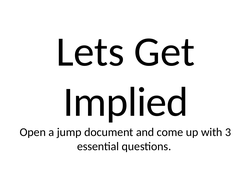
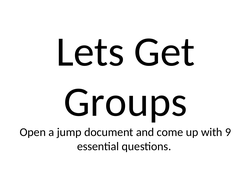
Implied: Implied -> Groups
3: 3 -> 9
